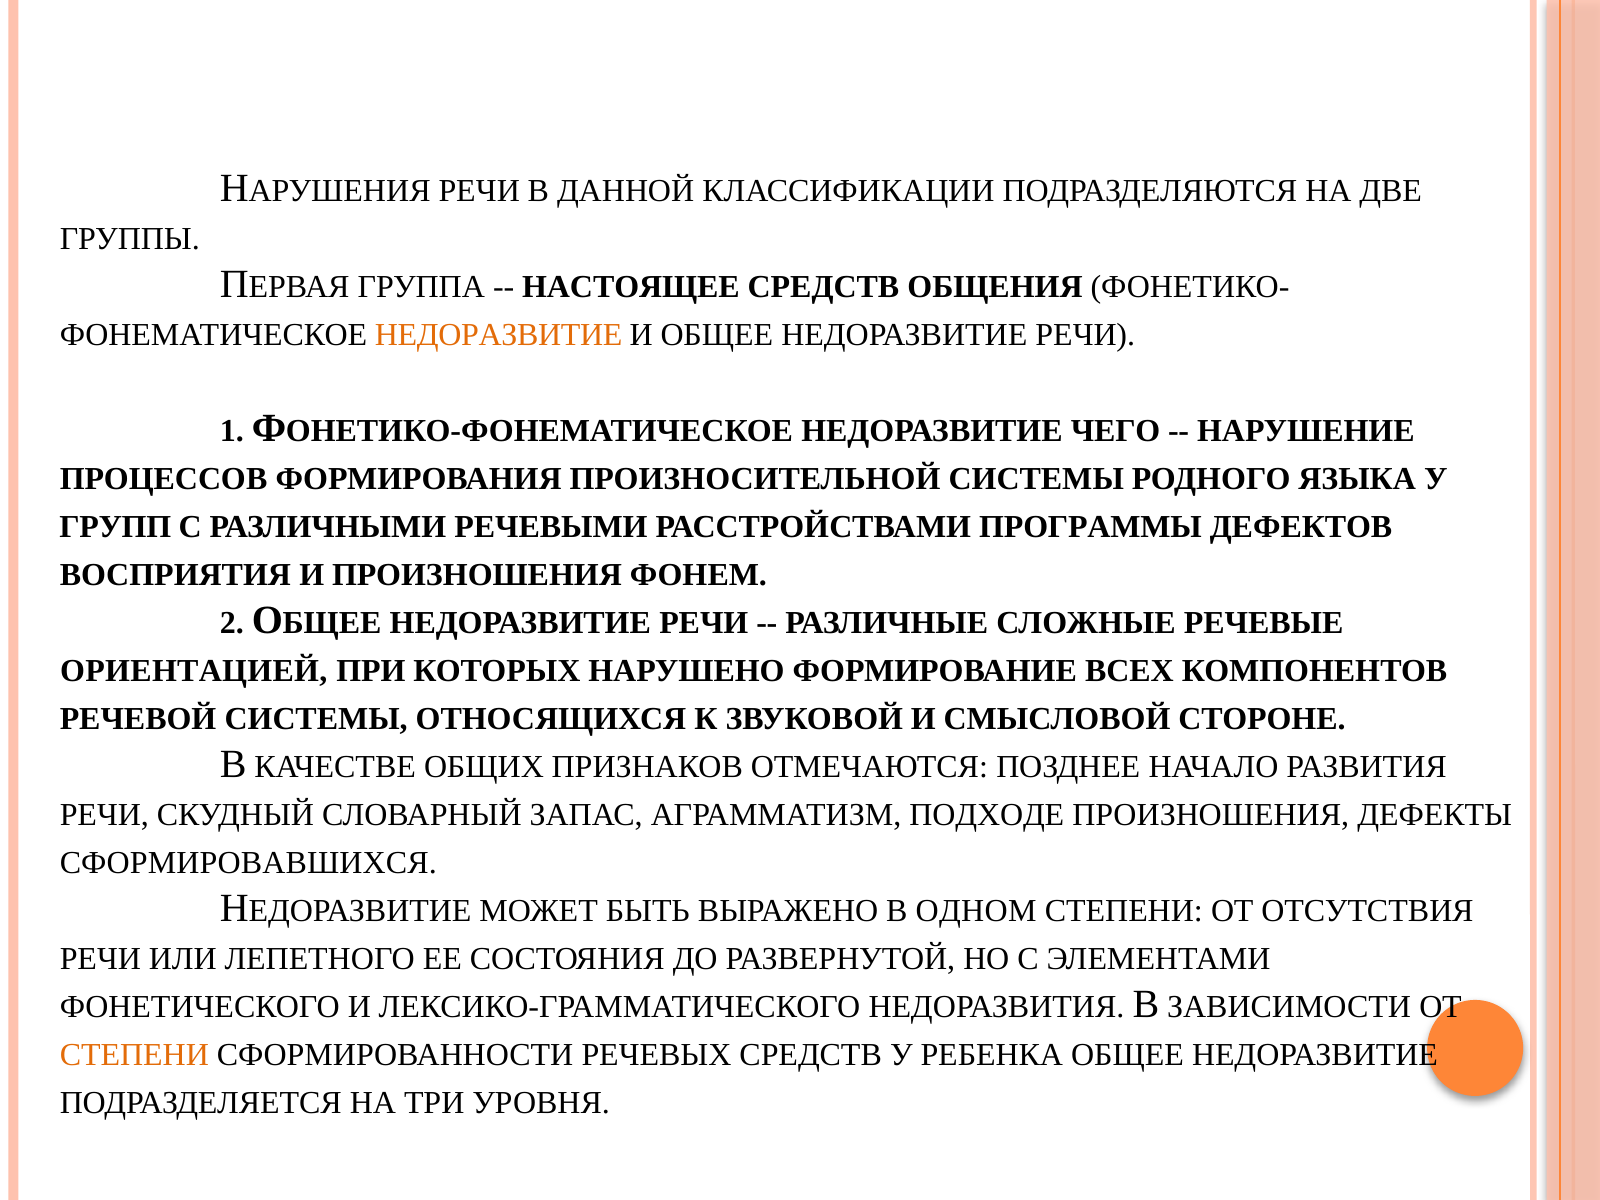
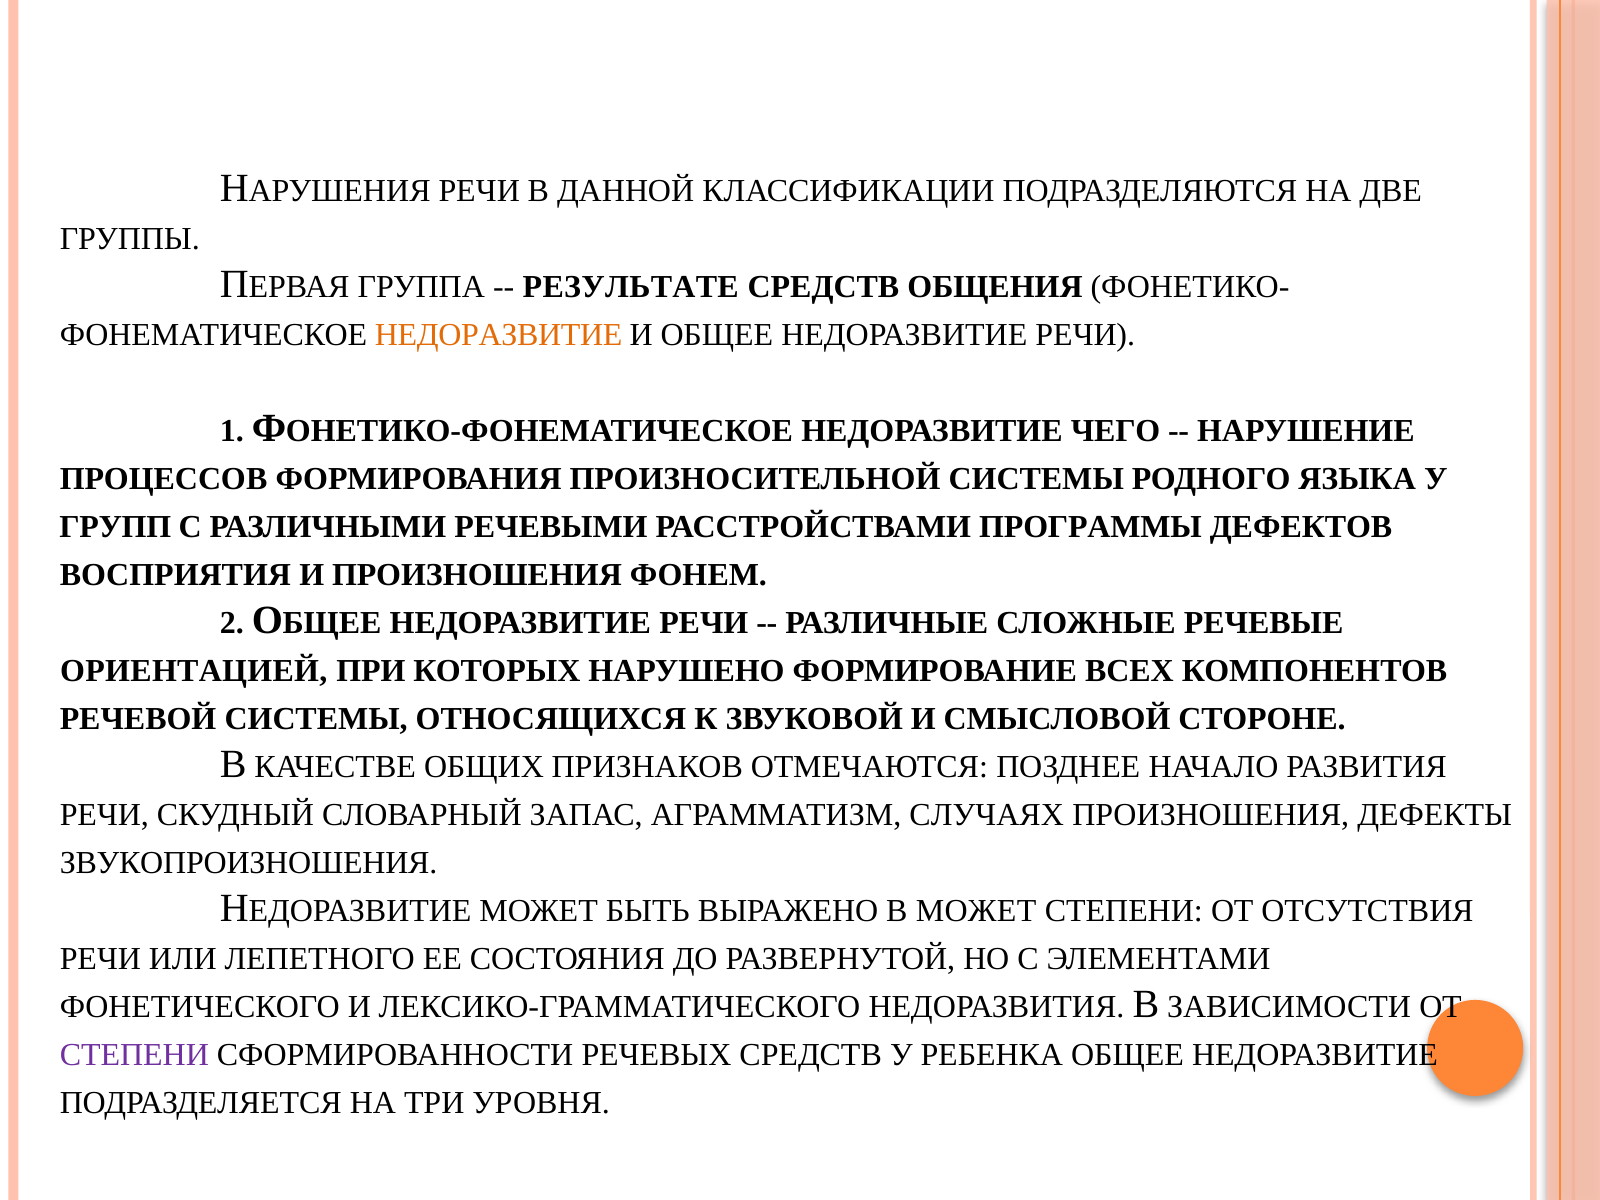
НАСТОЯЩЕЕ: НАСТОЯЩЕЕ -> РЕЗУЛЬТАТЕ
ПОДХОДЕ: ПОДХОДЕ -> СЛУЧАЯХ
СФОРМИРОВАВШИХСЯ: СФОРМИРОВАВШИХСЯ -> ЗВУКОПРОИЗНОШЕНИЯ
В ОДНОМ: ОДНОМ -> МОЖЕТ
СТЕПЕНИ at (134, 1055) colour: orange -> purple
